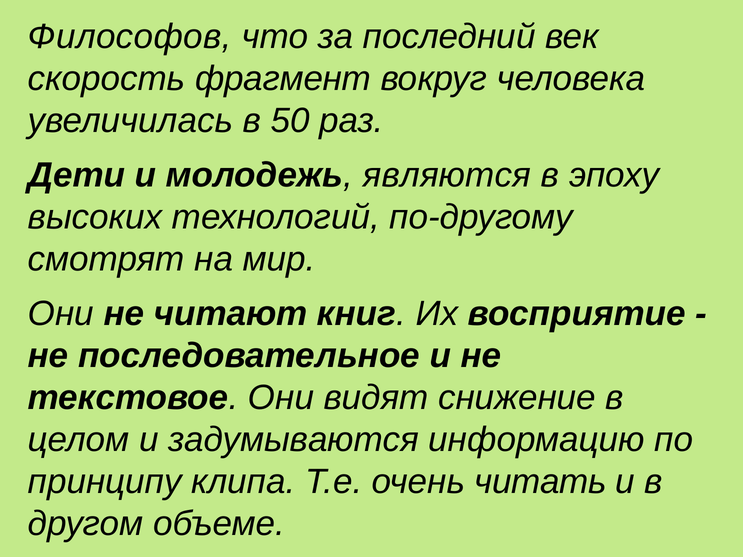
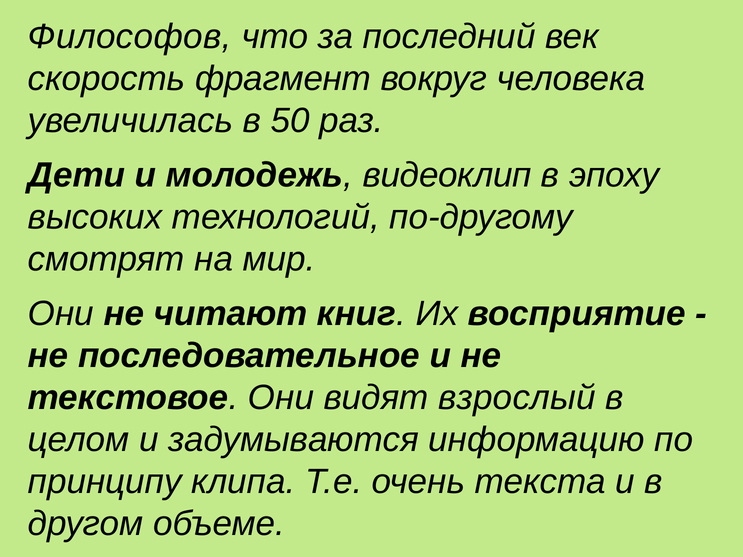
являются: являются -> видеоклип
снижение: снижение -> взрослый
читать: читать -> текста
